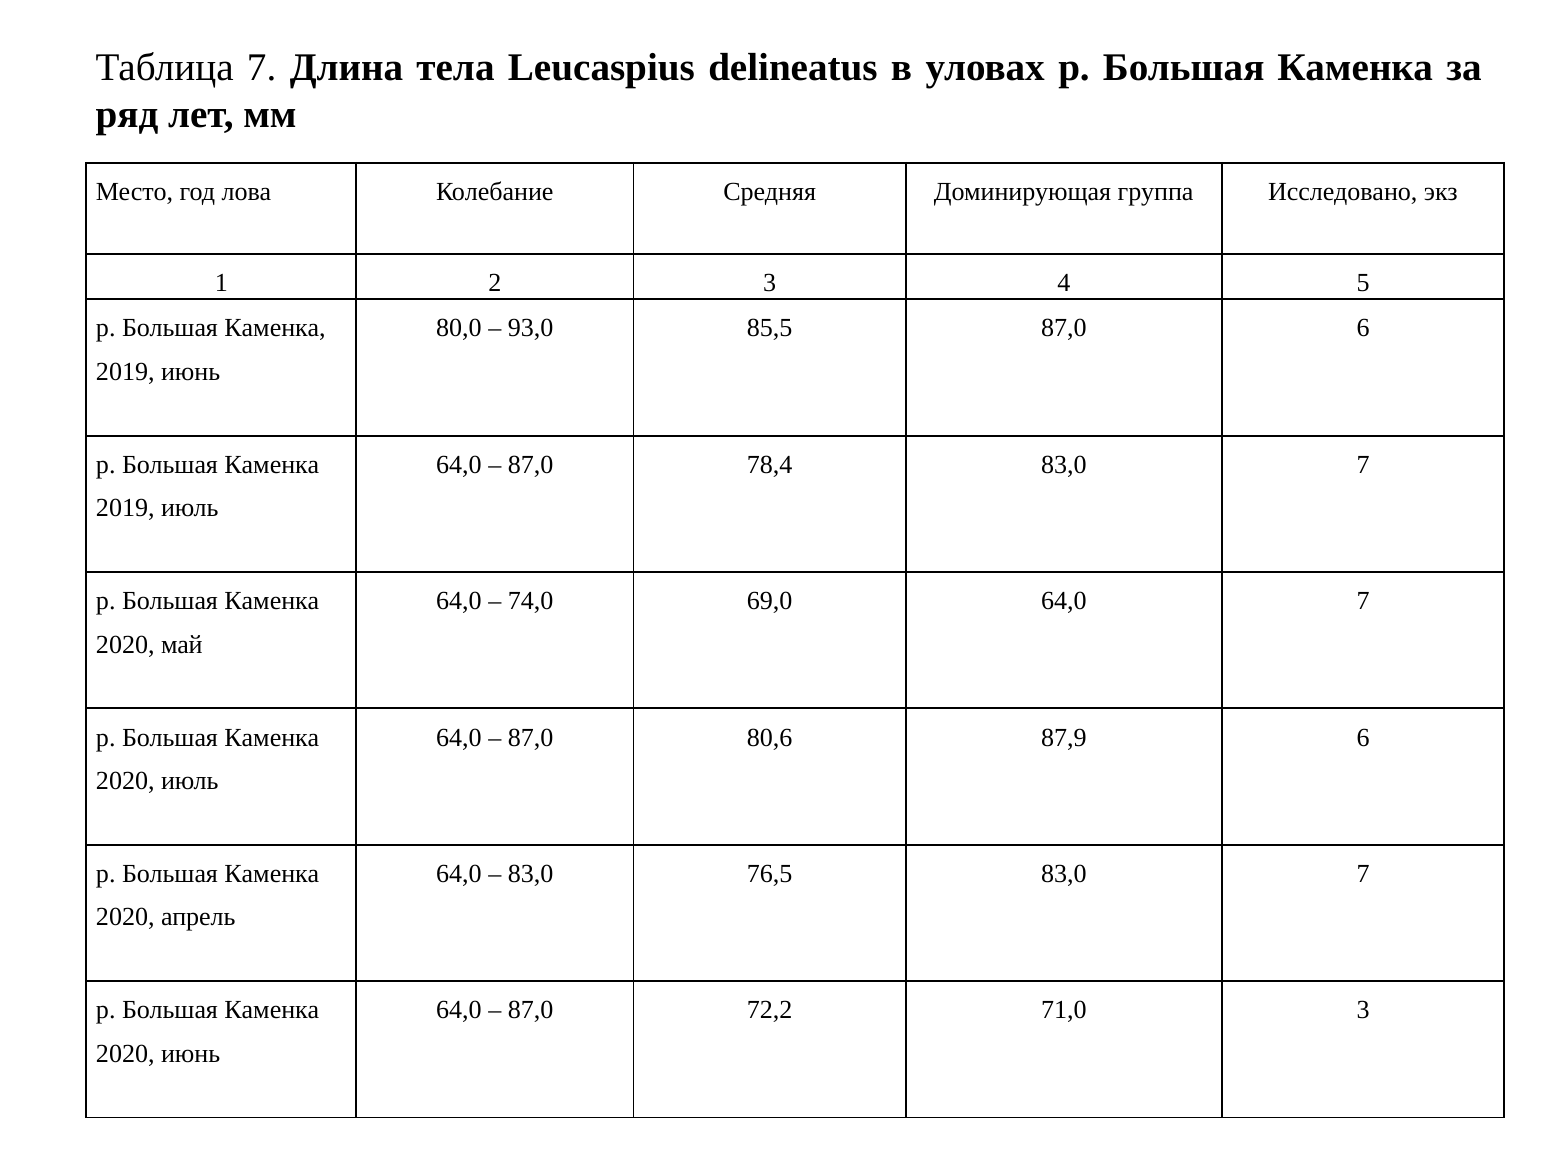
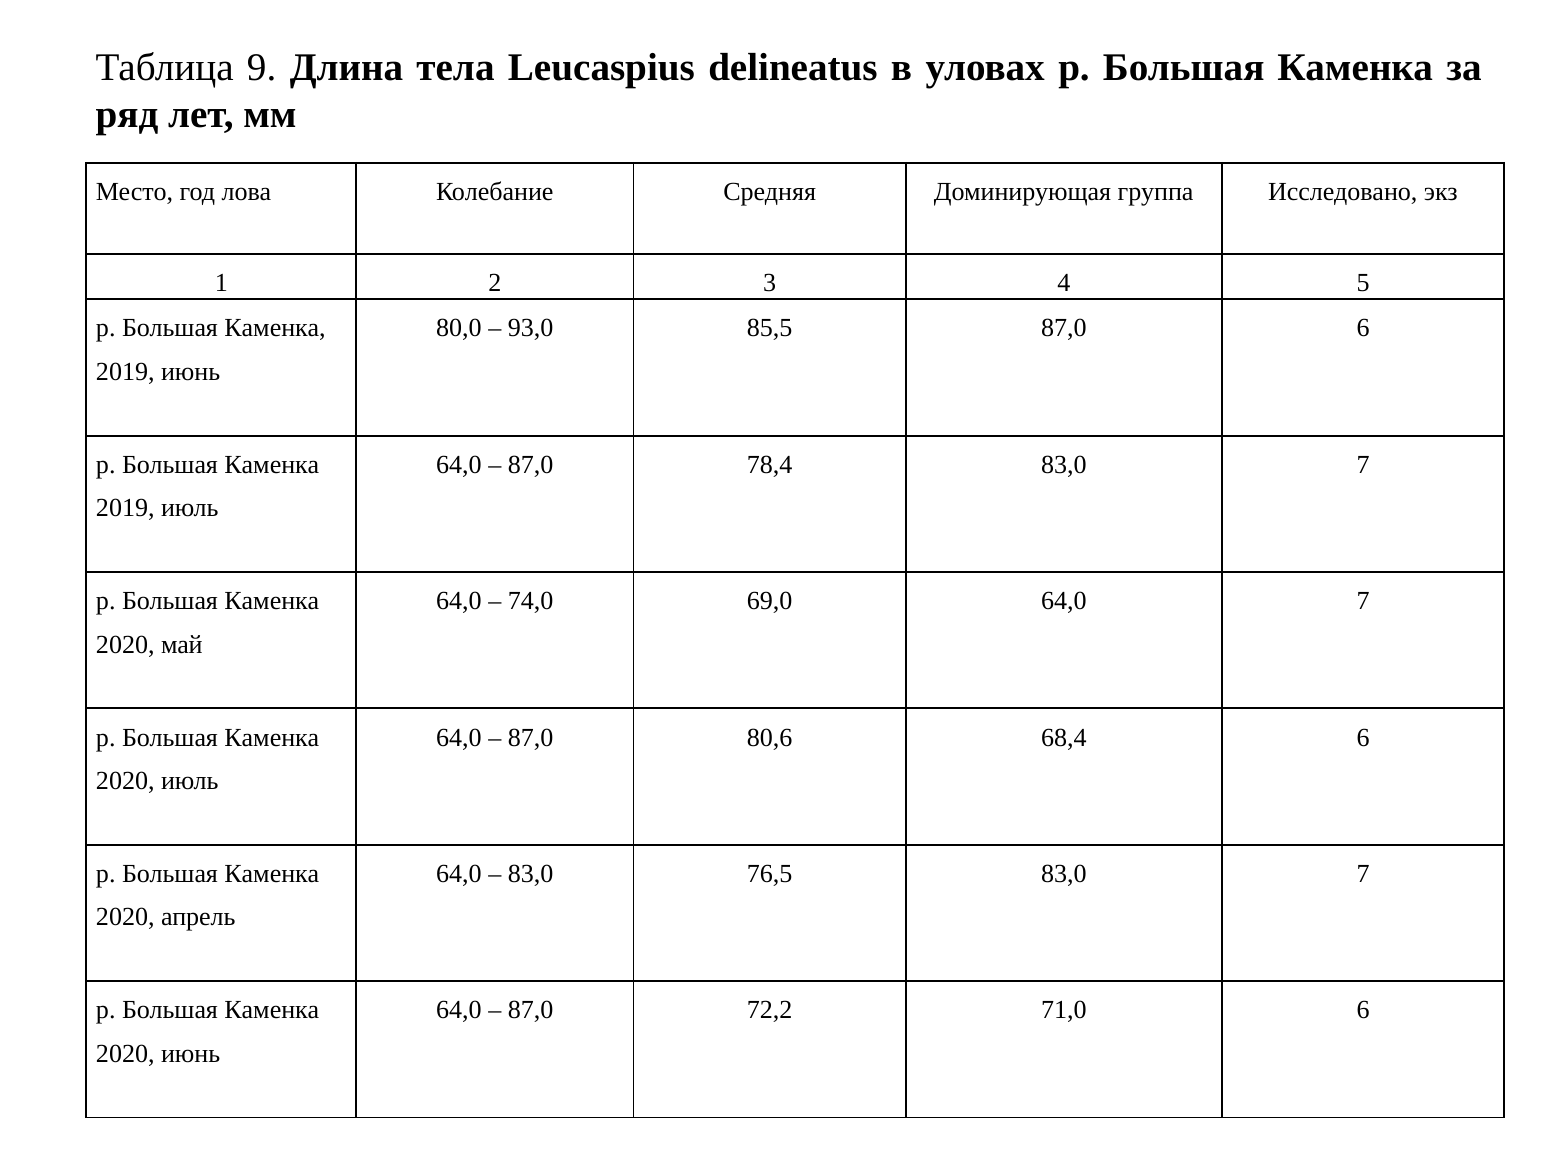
Таблица 7: 7 -> 9
87,9: 87,9 -> 68,4
71,0 3: 3 -> 6
